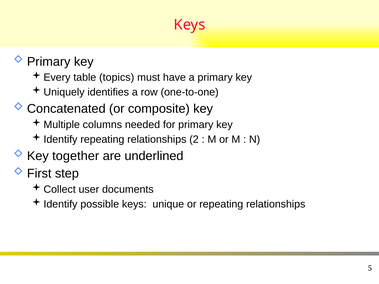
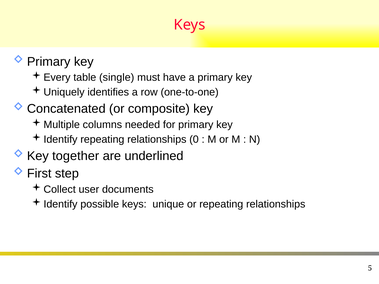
topics: topics -> single
2: 2 -> 0
